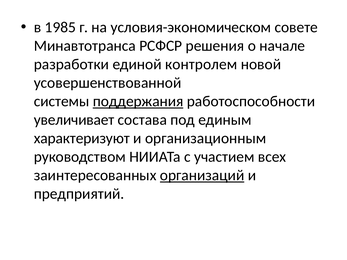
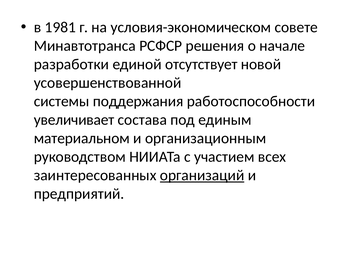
1985: 1985 -> 1981
контролем: контролем -> отсутствует
поддержания underline: present -> none
характеризуют: характеризуют -> материальном
